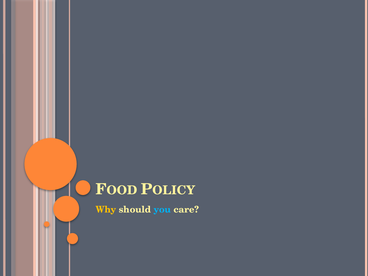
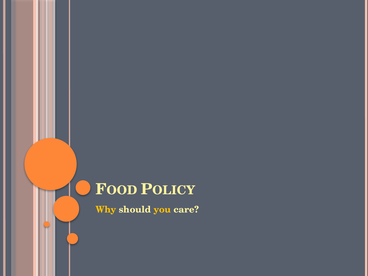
you colour: light blue -> yellow
